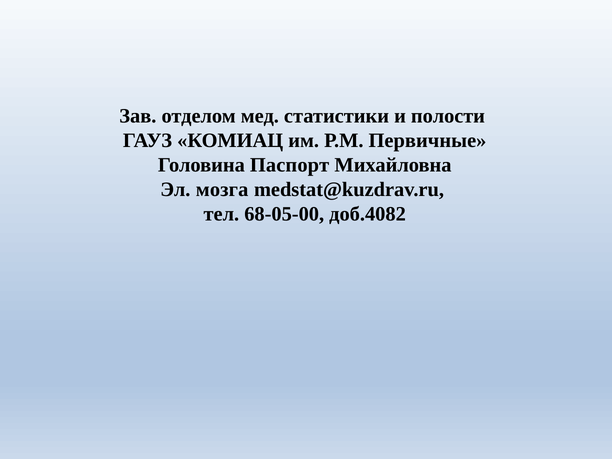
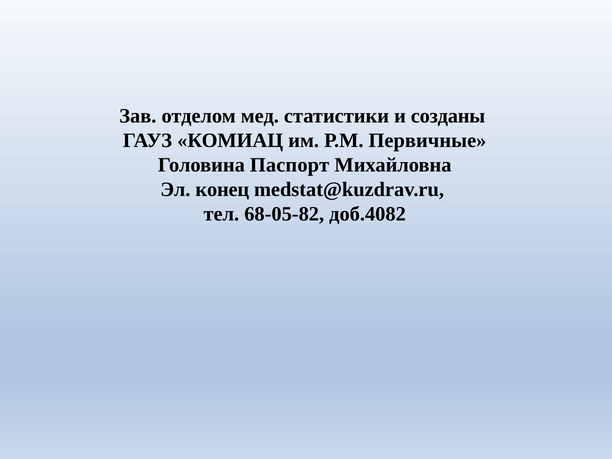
полости: полости -> созданы
мозга: мозга -> конец
68-05-00: 68-05-00 -> 68-05-82
